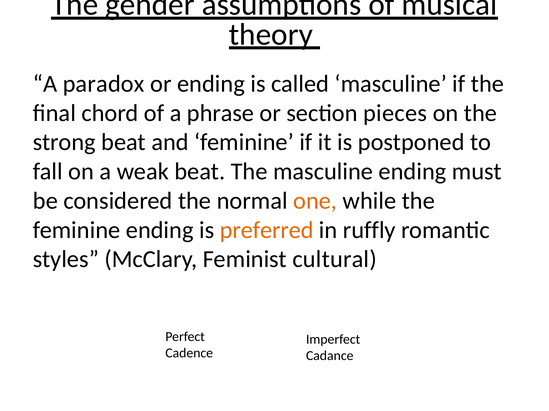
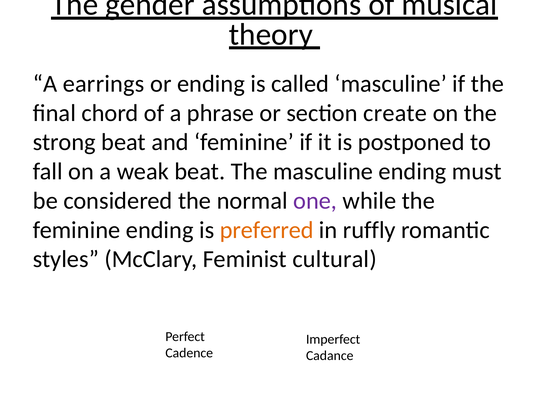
paradox: paradox -> earrings
pieces: pieces -> create
one colour: orange -> purple
